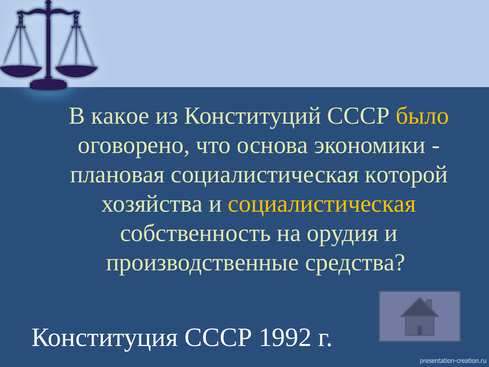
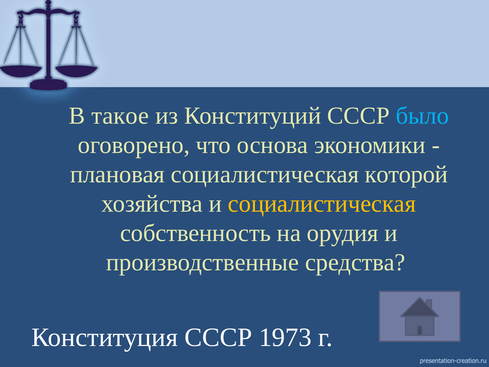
какое: какое -> такое
было colour: yellow -> light blue
1992: 1992 -> 1973
